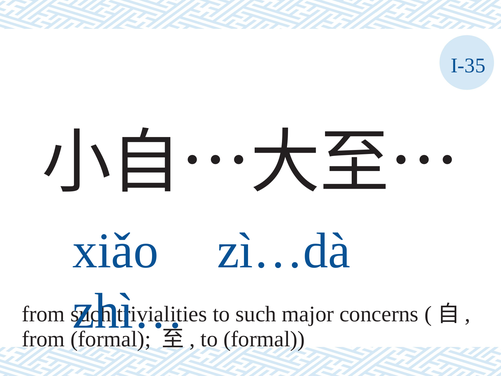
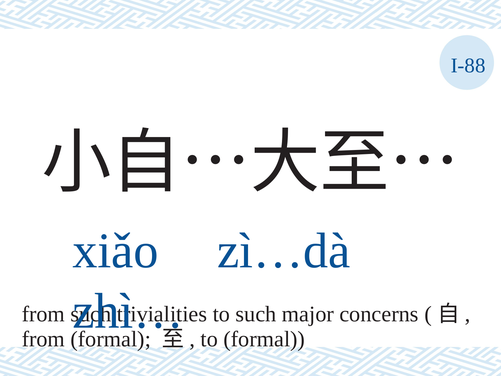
I-35: I-35 -> I-88
